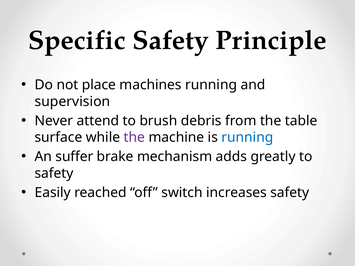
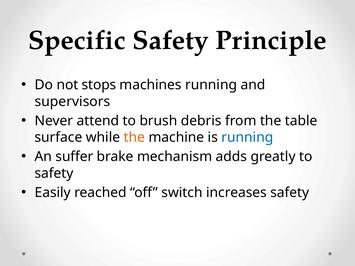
place: place -> stops
supervision: supervision -> supervisors
the at (134, 137) colour: purple -> orange
